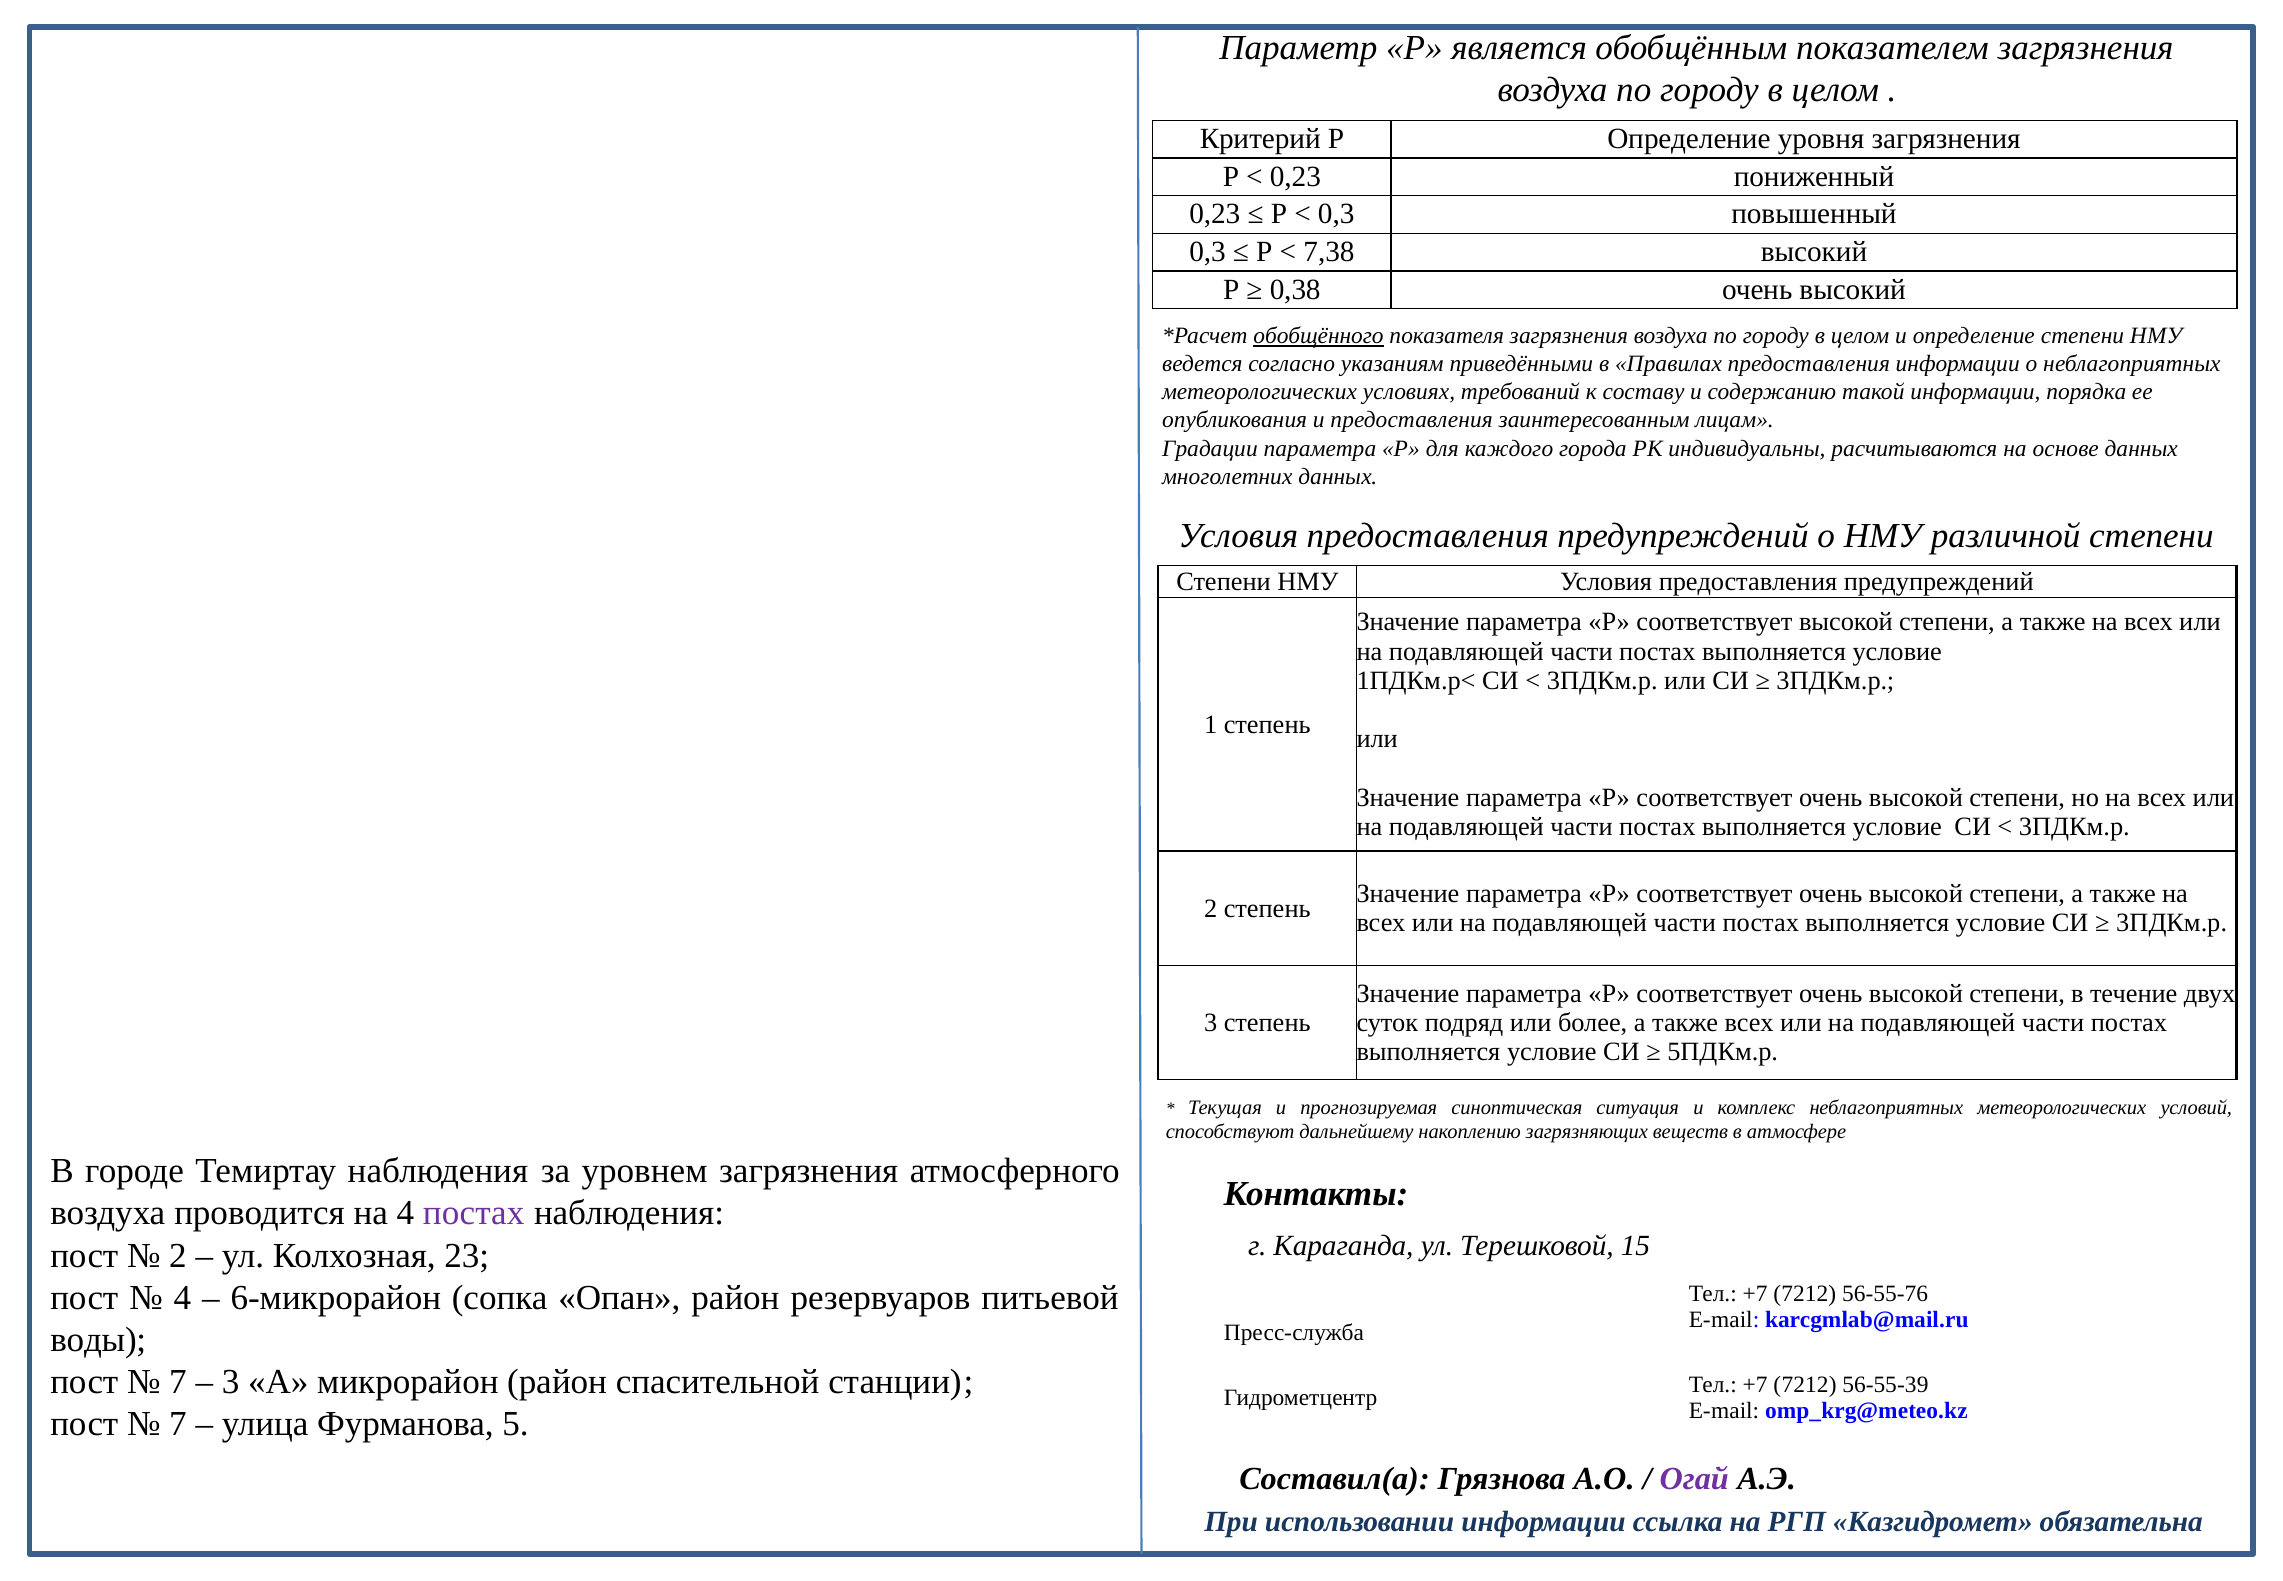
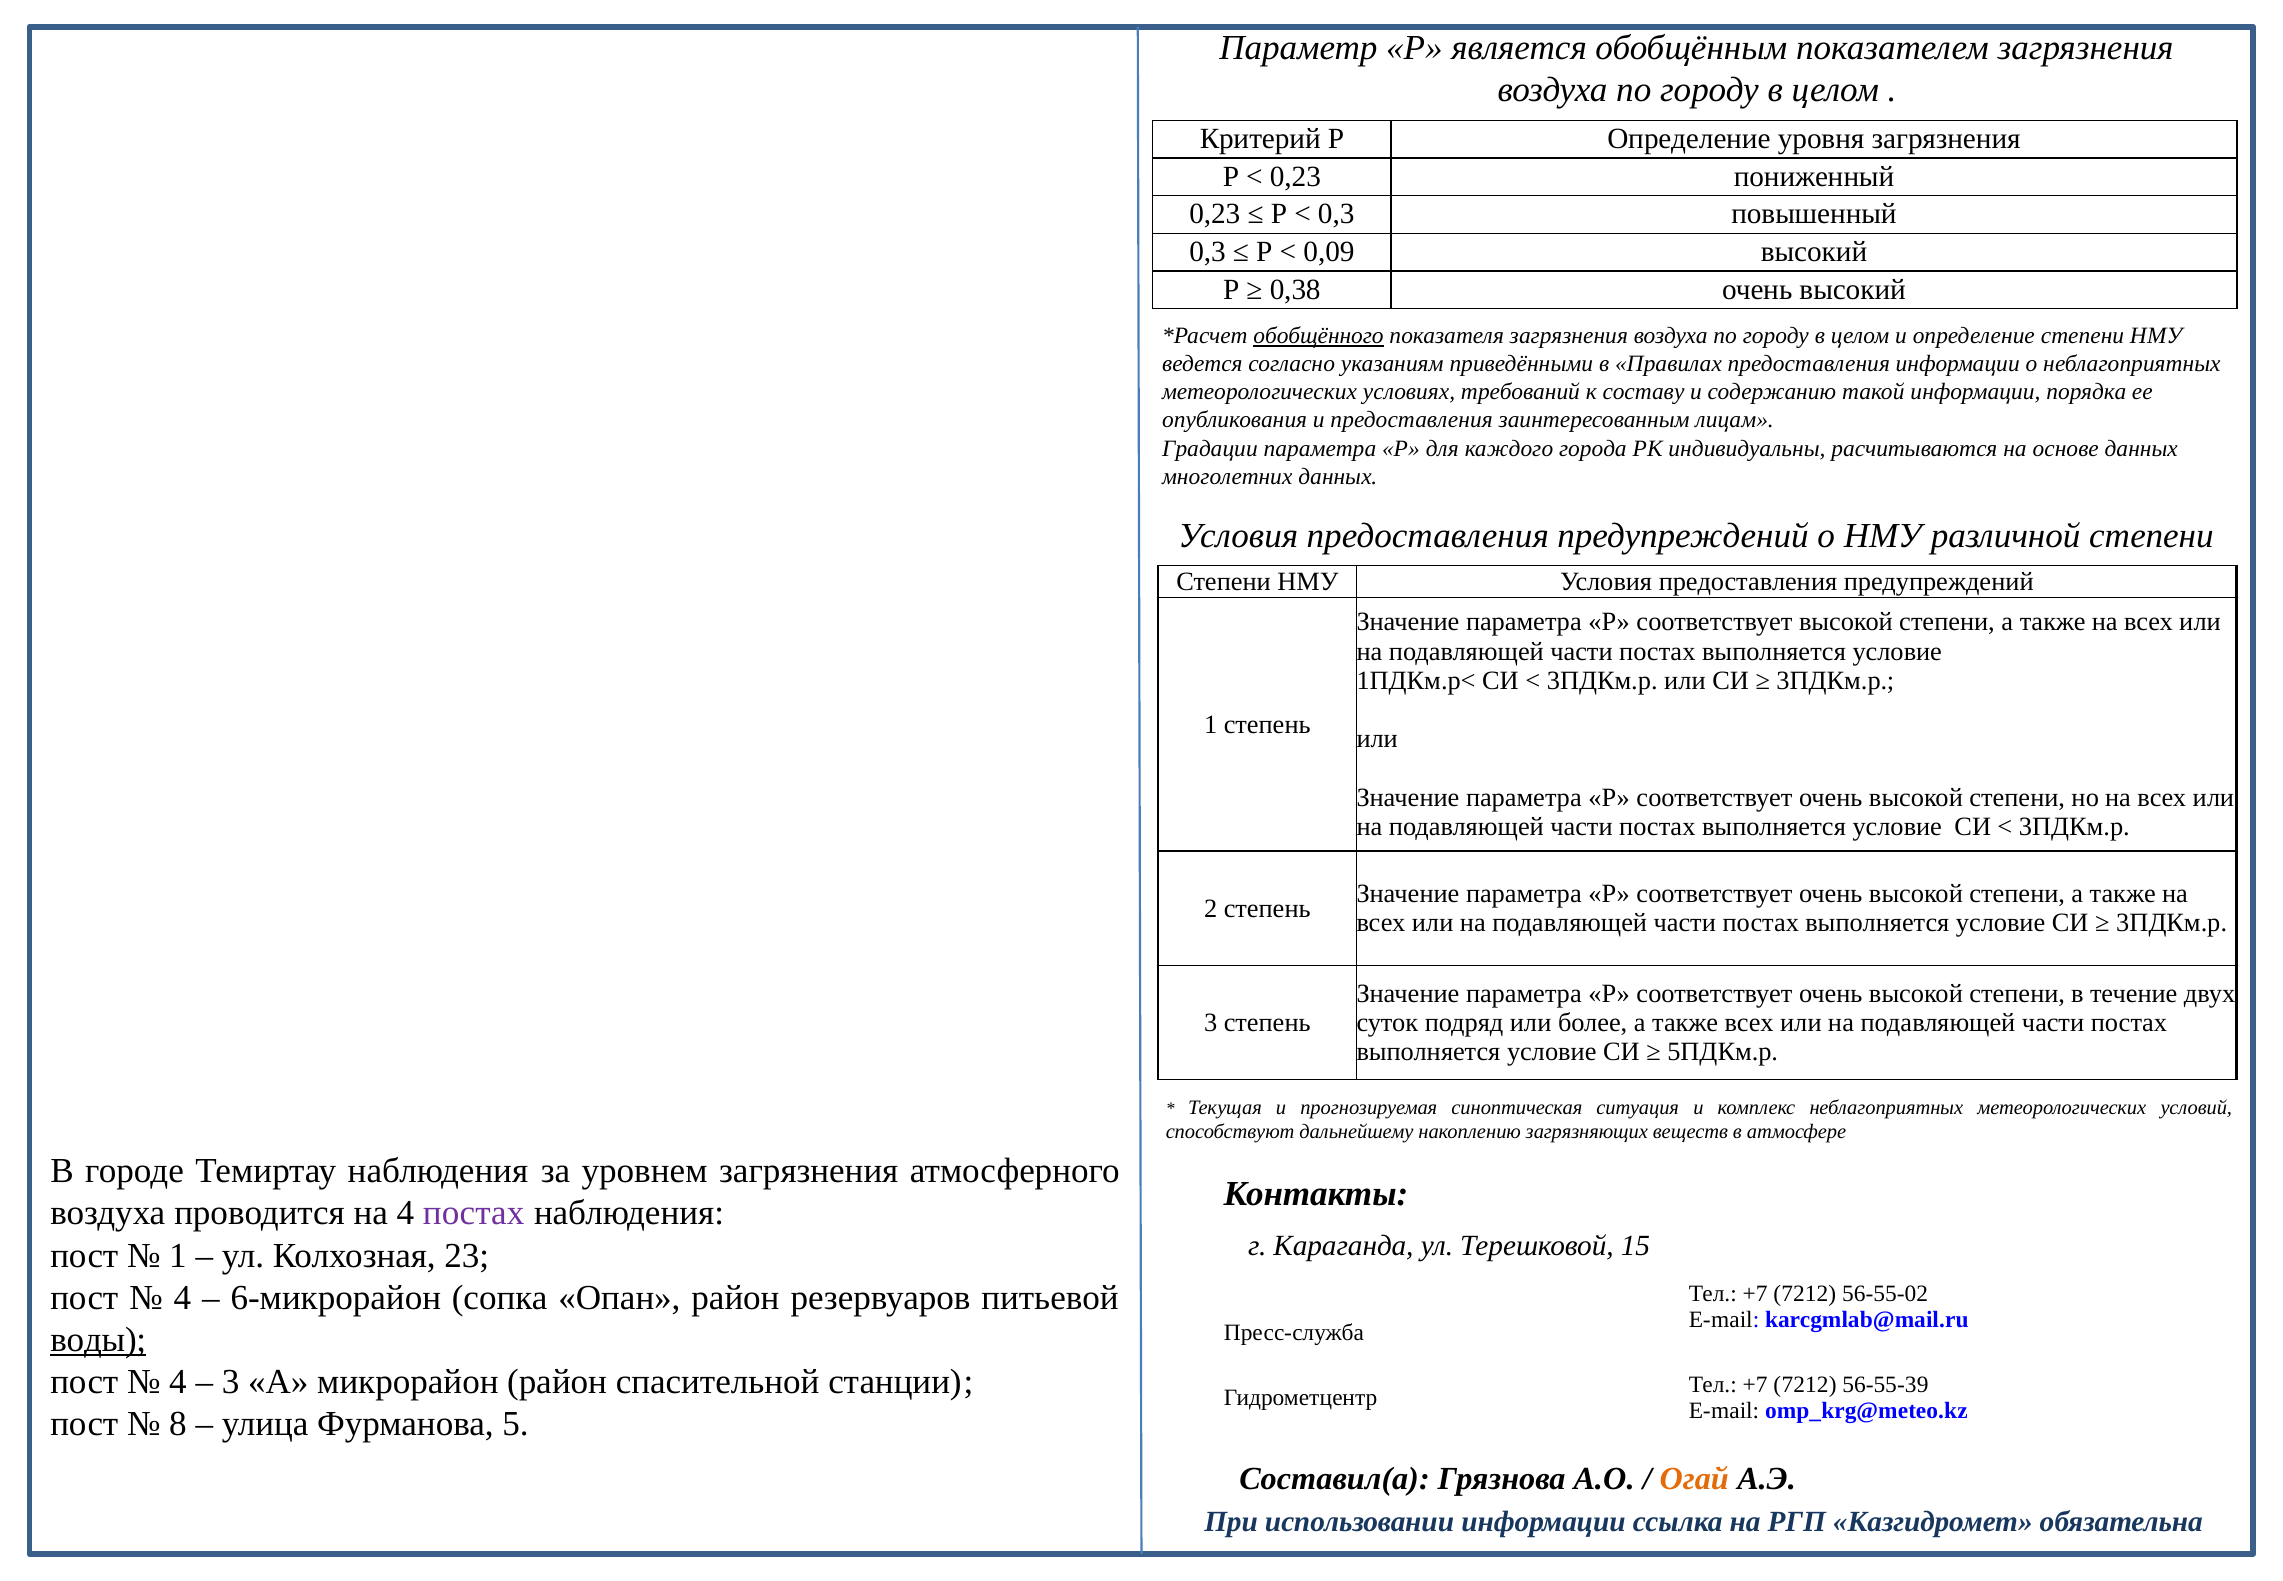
7,38: 7,38 -> 0,09
2 at (178, 1255): 2 -> 1
56-55-76: 56-55-76 -> 56-55-02
воды underline: none -> present
7 at (178, 1382): 7 -> 4
7 at (178, 1424): 7 -> 8
Огай colour: purple -> orange
